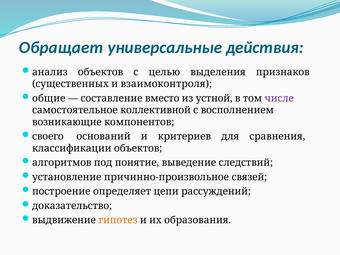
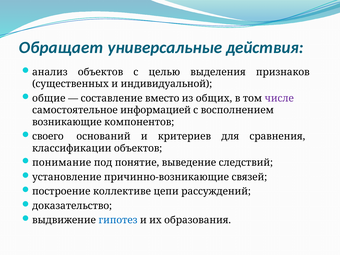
взаимоконтроля: взаимоконтроля -> индивидуальной
устной: устной -> общих
коллективной: коллективной -> информацией
алгоритмов: алгоритмов -> понимание
причинно-произвольное: причинно-произвольное -> причинно-возникающие
определяет: определяет -> коллективе
гипотез colour: orange -> blue
